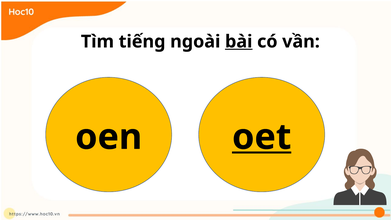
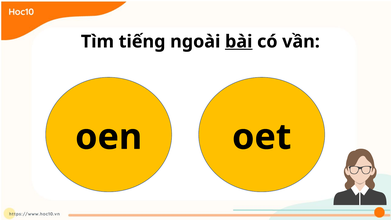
oet underline: present -> none
